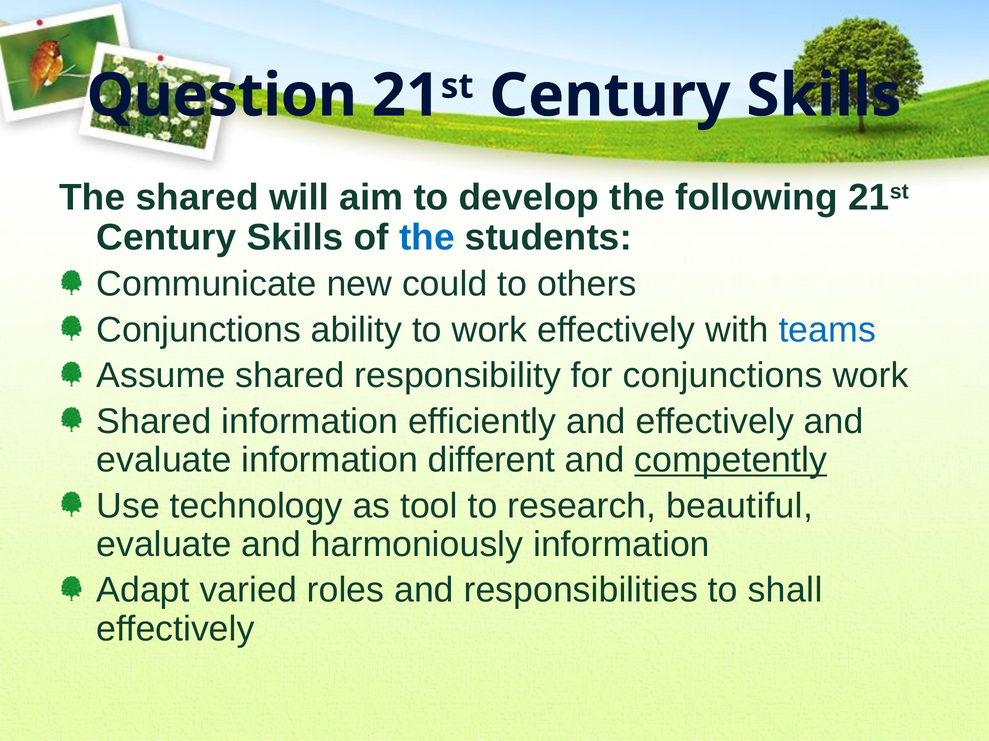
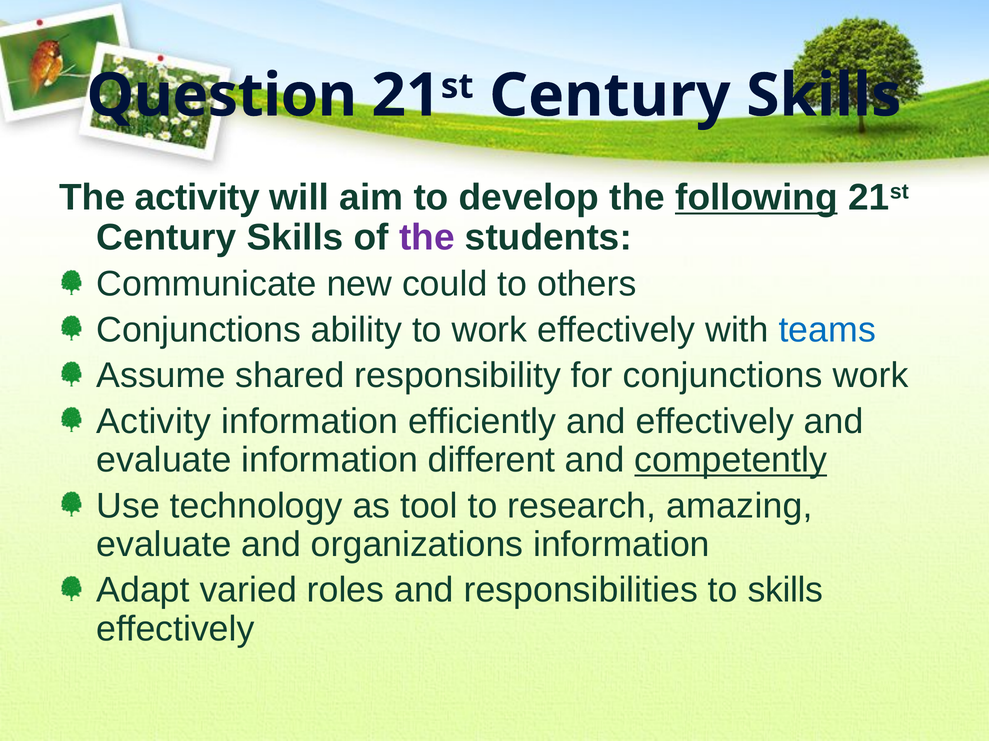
The shared: shared -> activity
following underline: none -> present
the at (427, 238) colour: blue -> purple
Shared at (154, 422): Shared -> Activity
beautiful: beautiful -> amazing
harmoniously: harmoniously -> organizations
to shall: shall -> skills
